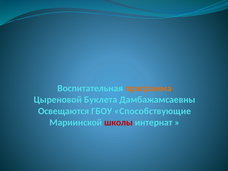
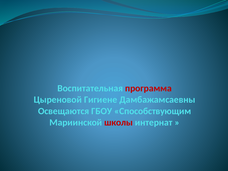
программа colour: orange -> red
Буклета: Буклета -> Гигиене
Способствующие: Способствующие -> Способствующим
